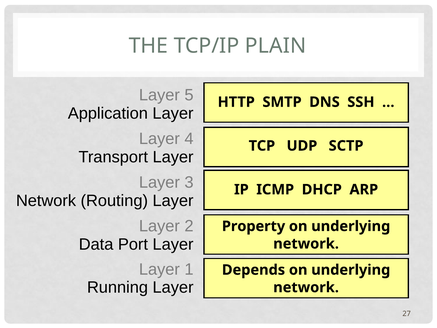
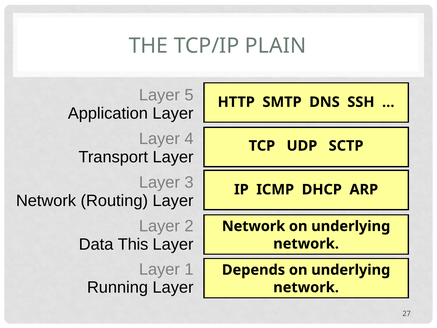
Property at (254, 226): Property -> Network
Port: Port -> This
